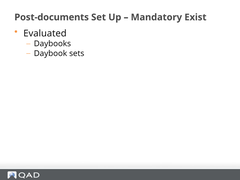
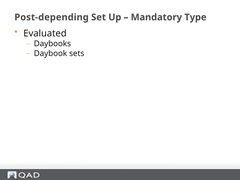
Post-documents: Post-documents -> Post-depending
Exist: Exist -> Type
